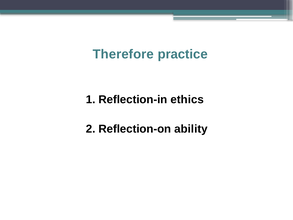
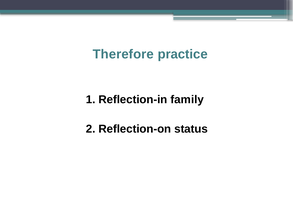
ethics: ethics -> family
ability: ability -> status
